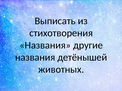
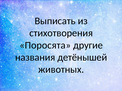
Названия at (45, 45): Названия -> Поросята
